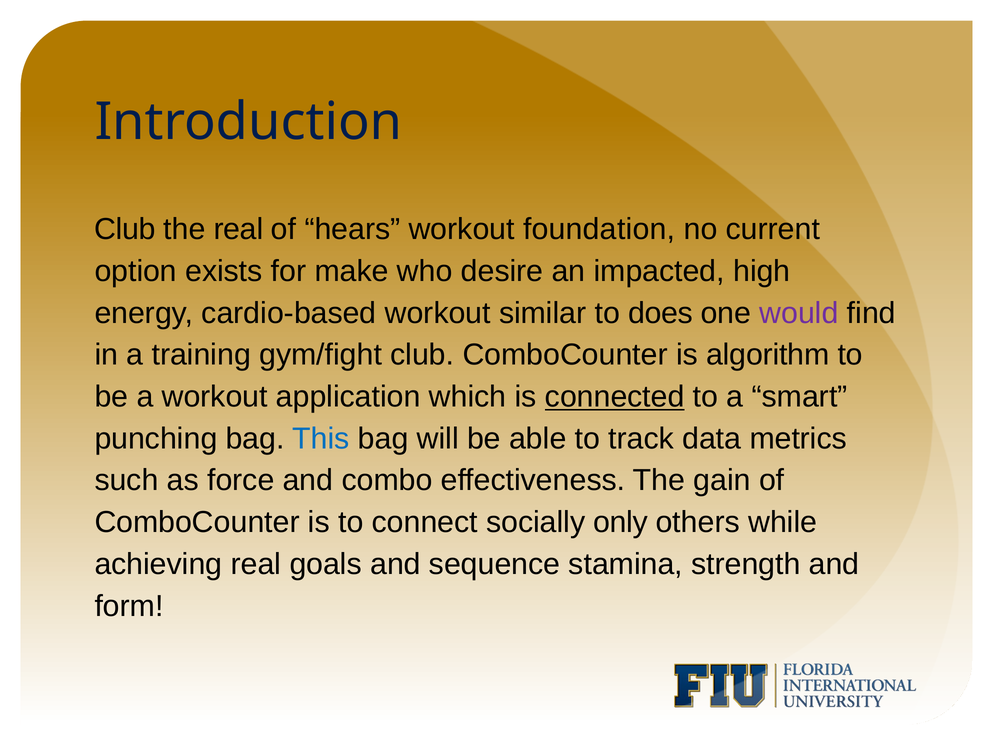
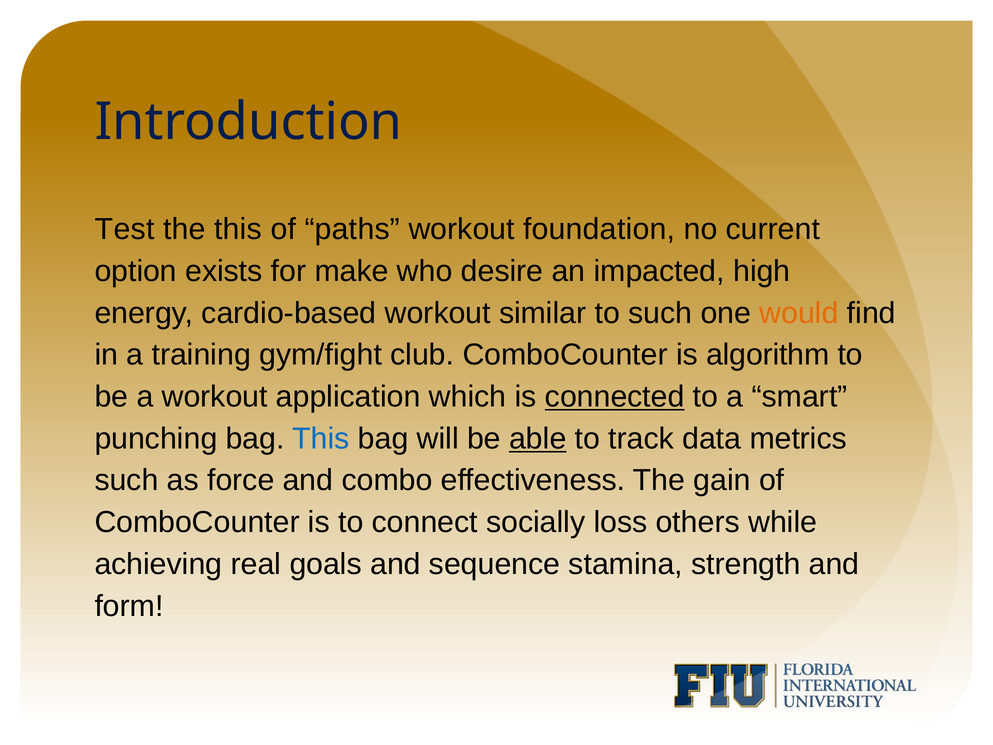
Club at (125, 229): Club -> Test
the real: real -> this
hears: hears -> paths
to does: does -> such
would colour: purple -> orange
able underline: none -> present
only: only -> loss
